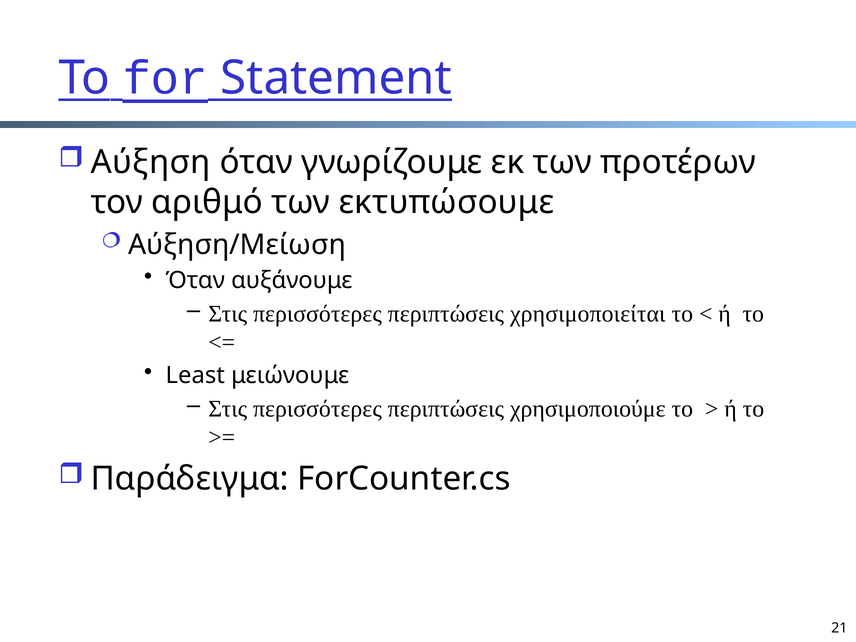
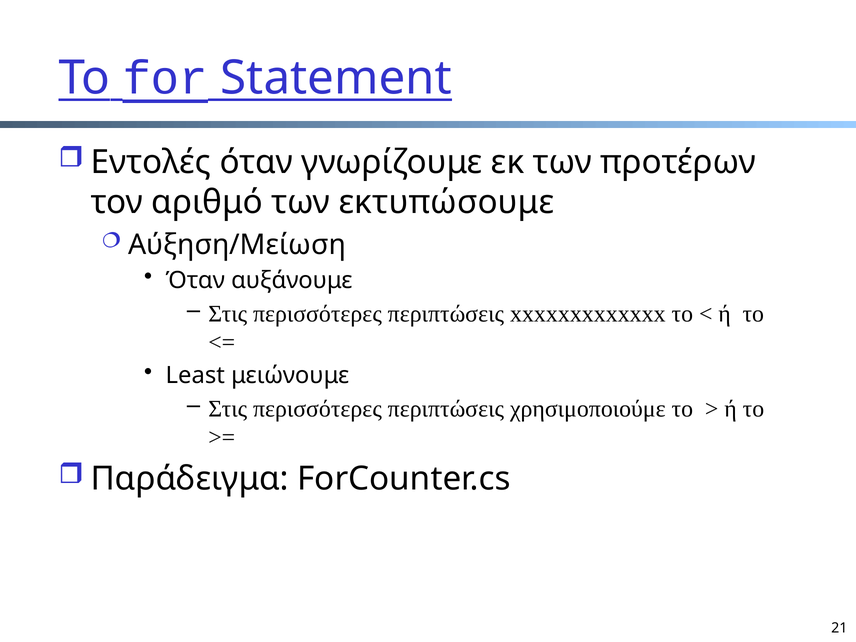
Αύξηση: Αύξηση -> Εντολές
χρησιμοποιείται: χρησιμοποιείται -> xxxxxxxxxxxxx
